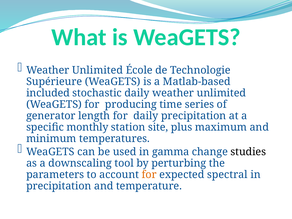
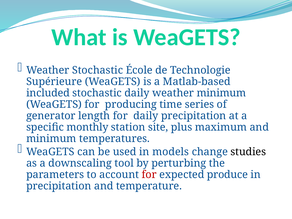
Unlimited at (97, 70): Unlimited -> Stochastic
daily weather unlimited: unlimited -> minimum
gamma: gamma -> models
for at (149, 175) colour: orange -> red
spectral: spectral -> produce
